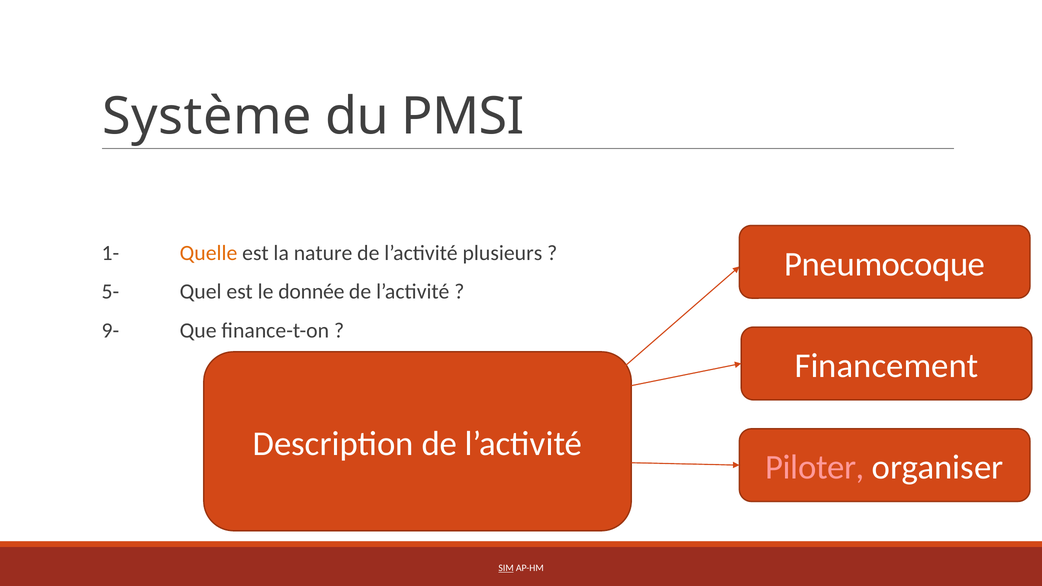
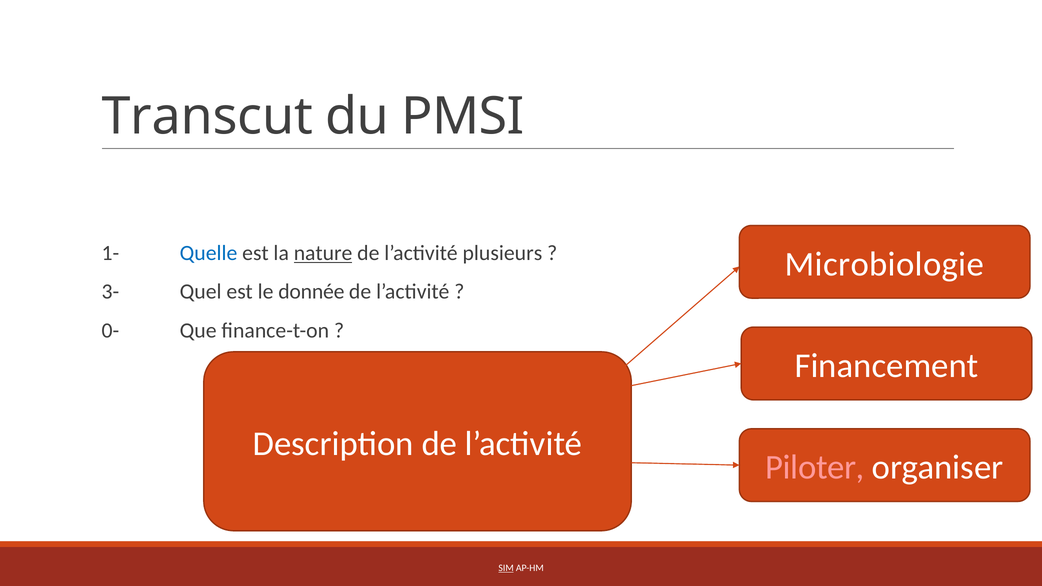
Système: Système -> Transcut
Quelle colour: orange -> blue
nature underline: none -> present
Pneumocoque: Pneumocoque -> Microbiologie
5-: 5- -> 3-
9-: 9- -> 0-
